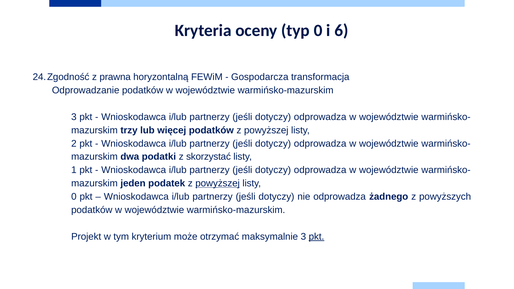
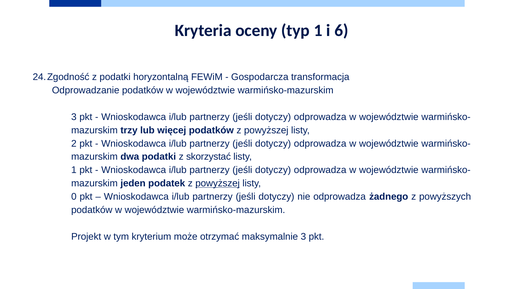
typ 0: 0 -> 1
z prawna: prawna -> podatki
pkt at (316, 237) underline: present -> none
